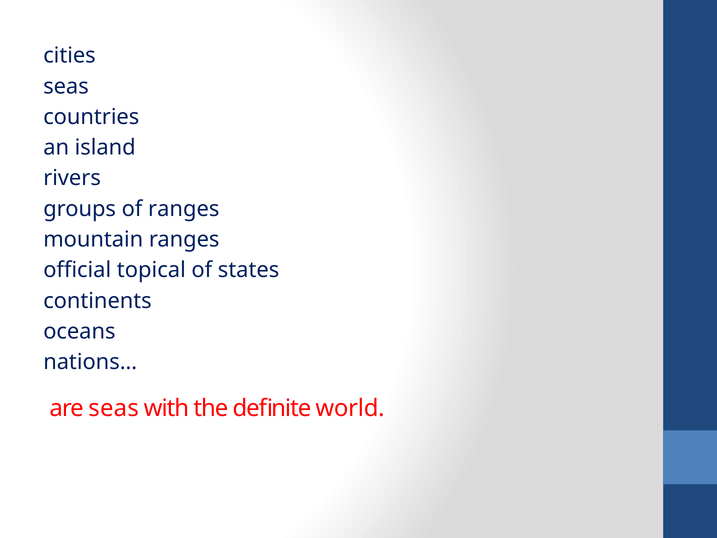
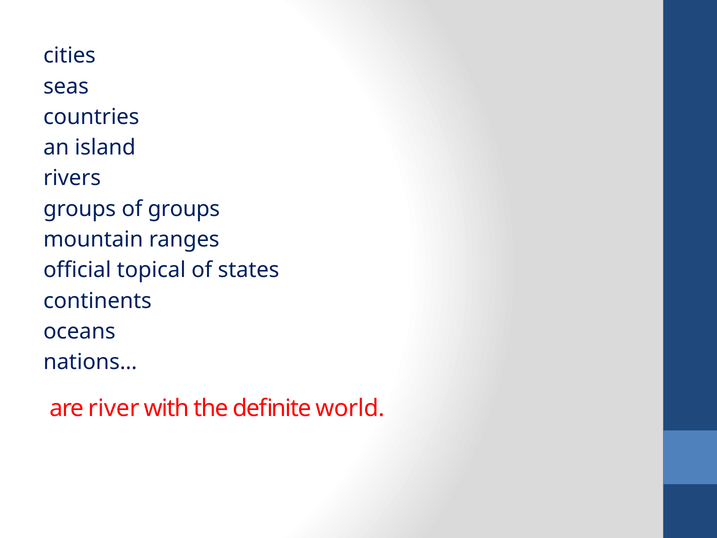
of ranges: ranges -> groups
are seas: seas -> river
